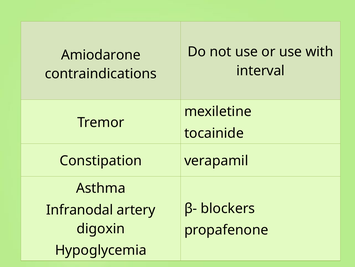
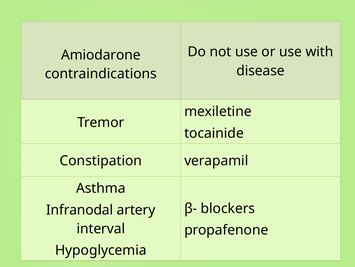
interval: interval -> disease
digoxin: digoxin -> interval
